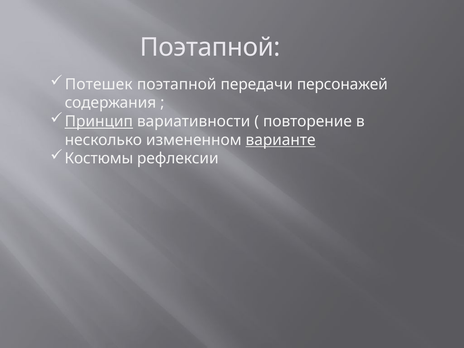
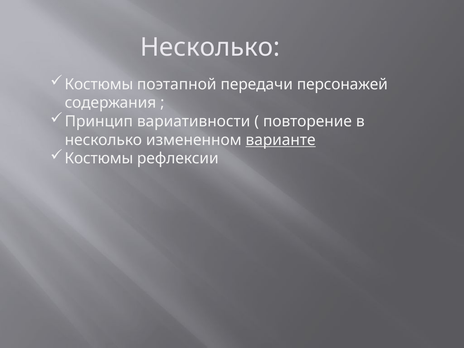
Поэтапной at (210, 47): Поэтапной -> Несколько
Потешек at (99, 84): Потешек -> Костюмы
Принцип underline: present -> none
